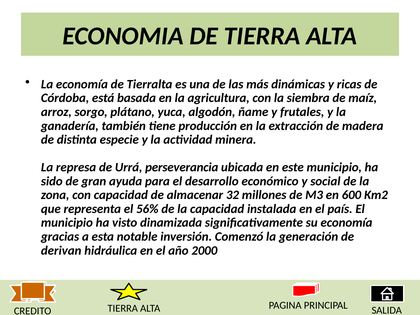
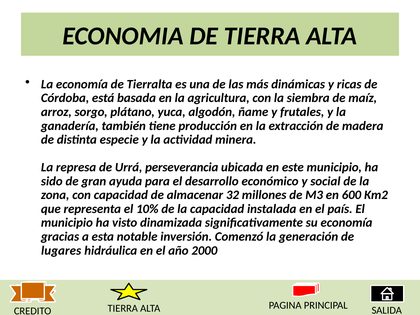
56%: 56% -> 10%
derivan: derivan -> lugares
